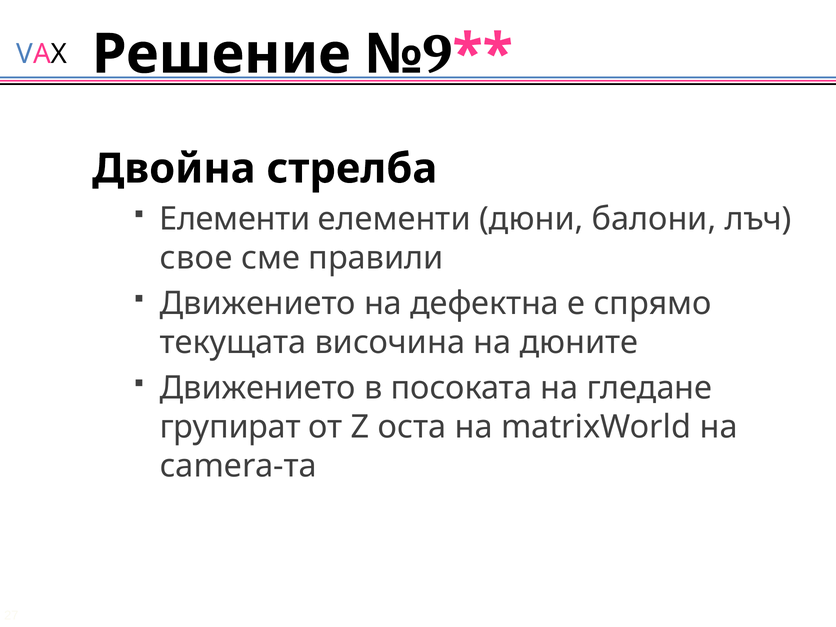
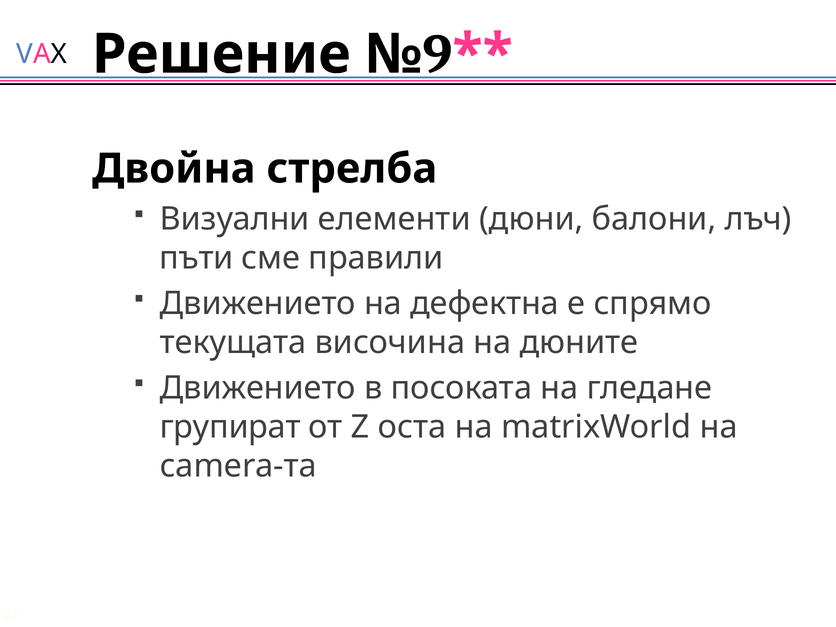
Елементи at (235, 219): Елементи -> Визуални
свое: свое -> пъти
